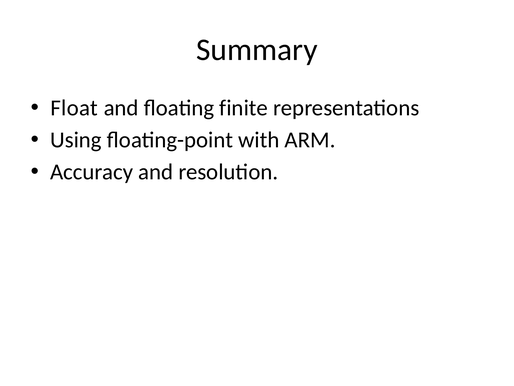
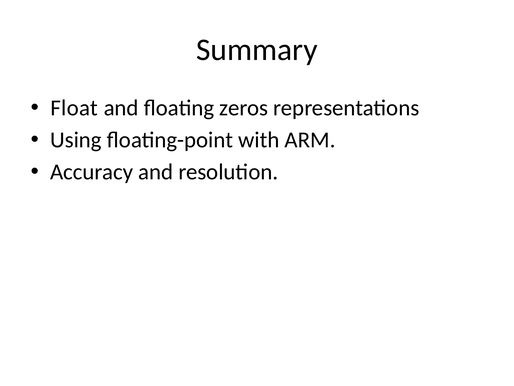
finite: finite -> zeros
